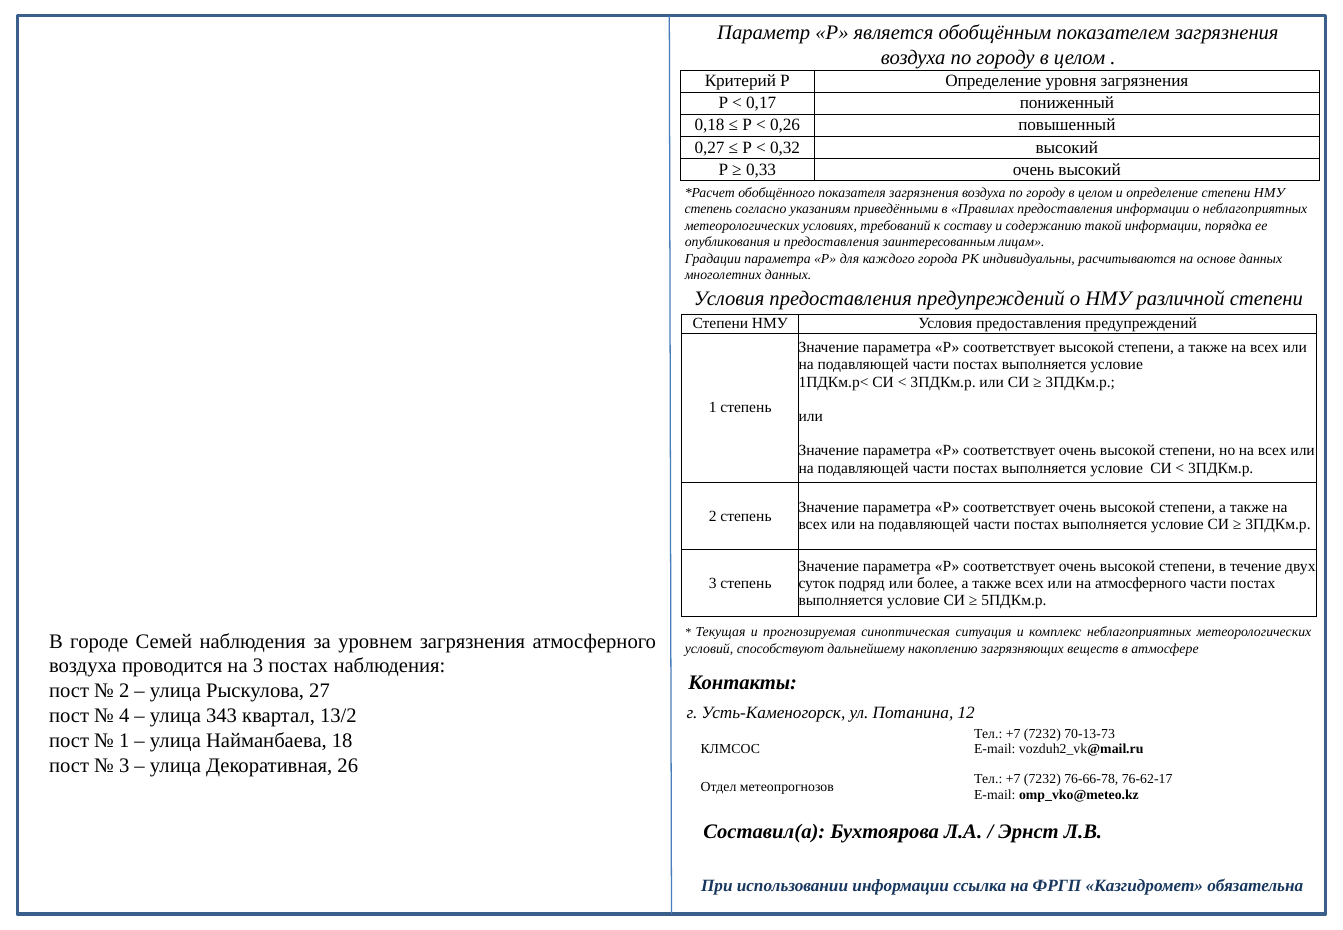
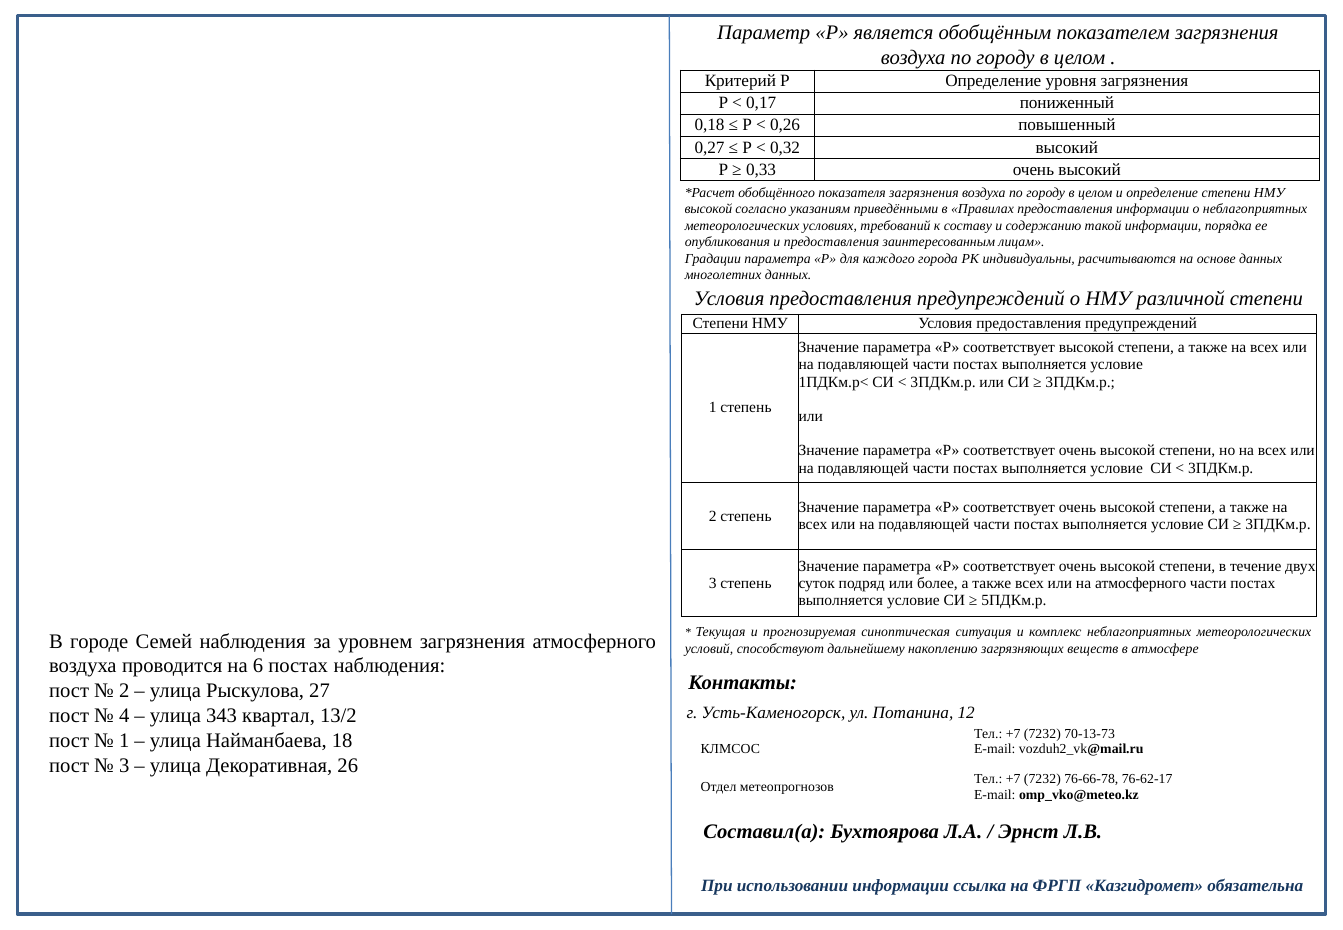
степень at (708, 209): степень -> высокой
на 3: 3 -> 6
